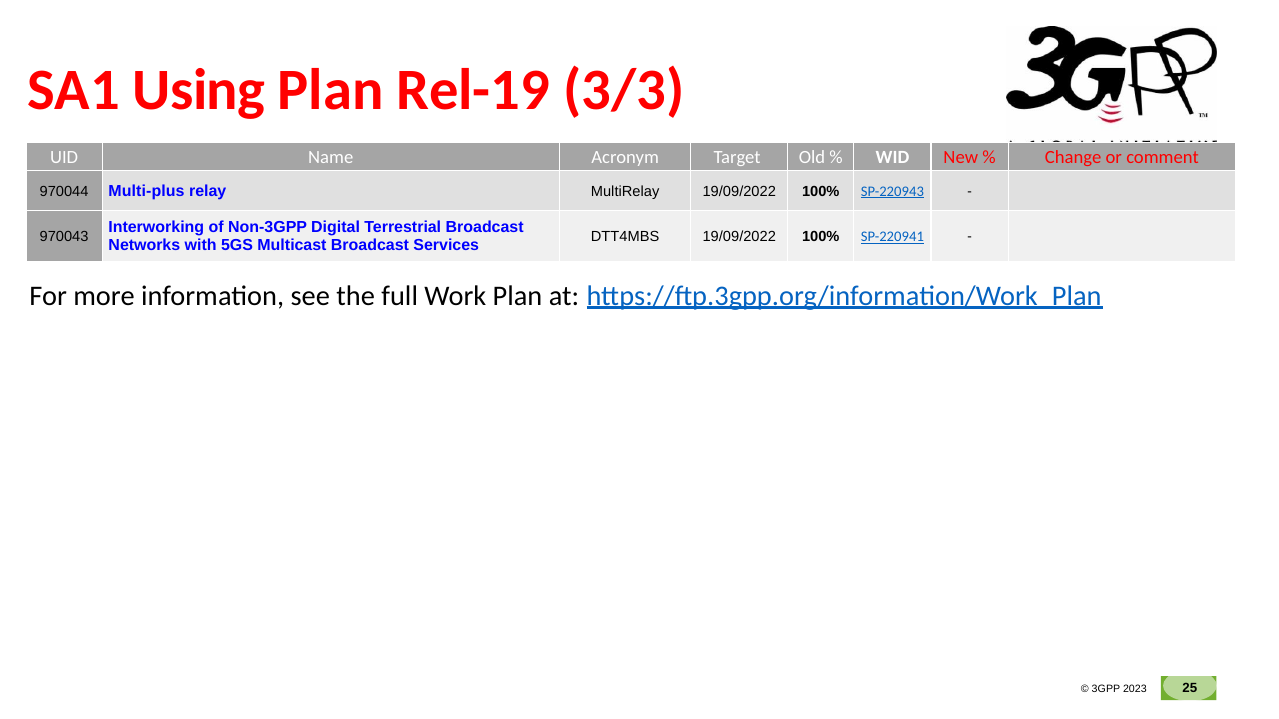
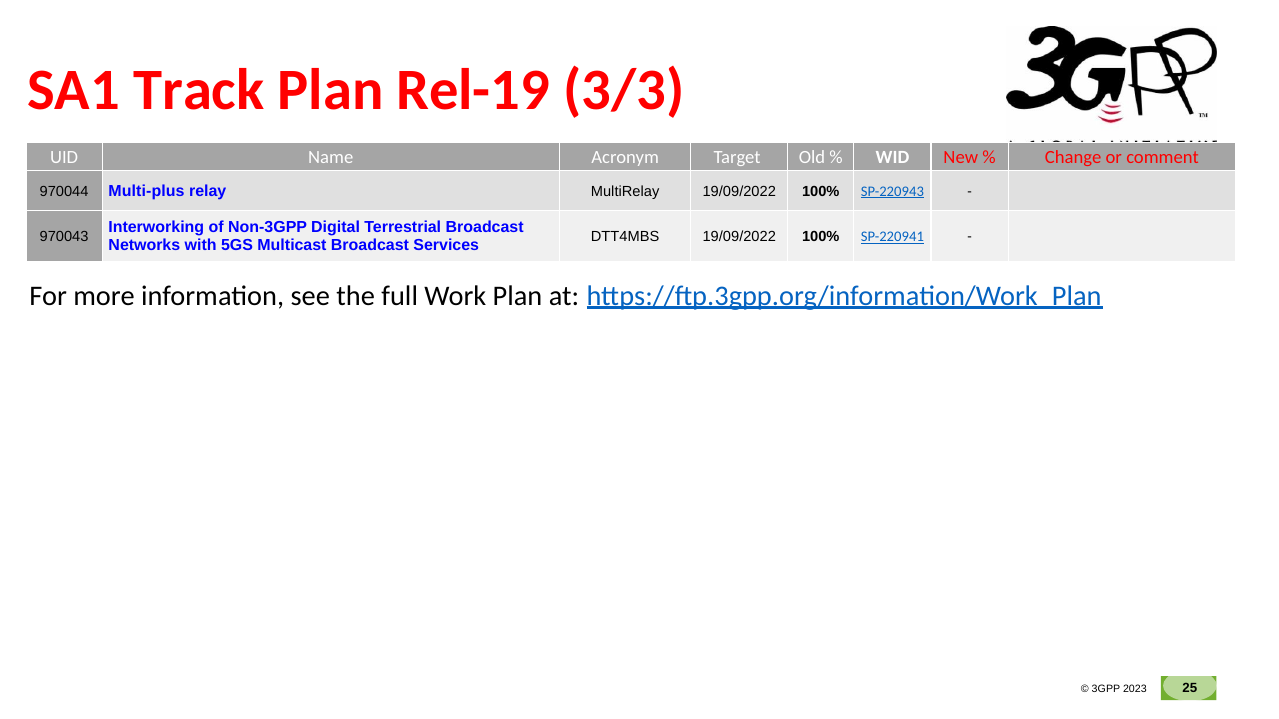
Using: Using -> Track
